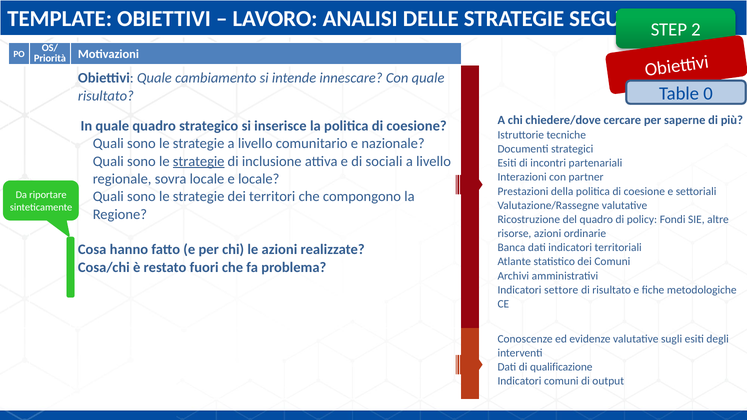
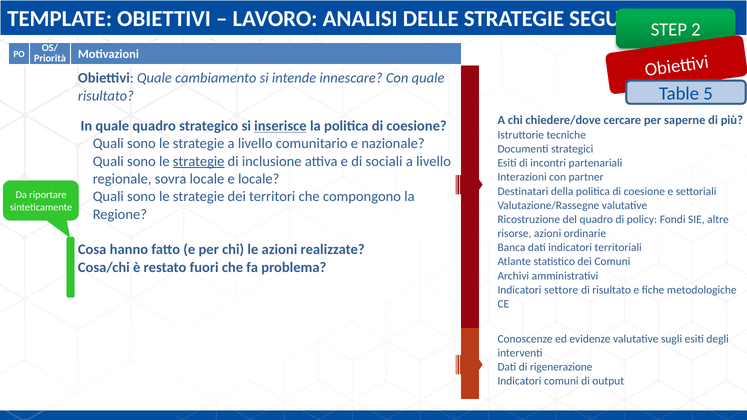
0: 0 -> 5
inserisce underline: none -> present
Prestazioni: Prestazioni -> Destinatari
qualificazione: qualificazione -> rigenerazione
